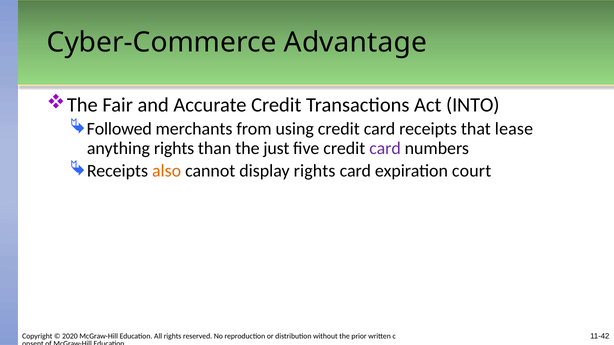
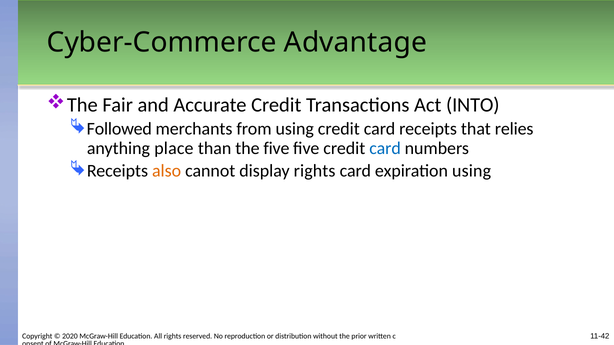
lease: lease -> relies
anything rights: rights -> place
the just: just -> five
card at (385, 148) colour: purple -> blue
expiration court: court -> using
